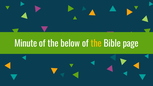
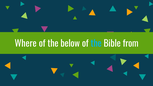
Minute: Minute -> Where
the at (96, 44) colour: yellow -> light blue
page: page -> from
